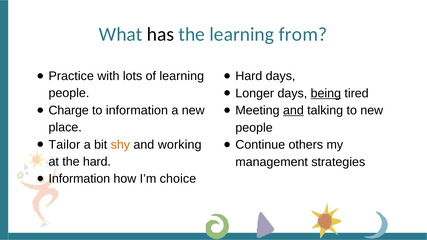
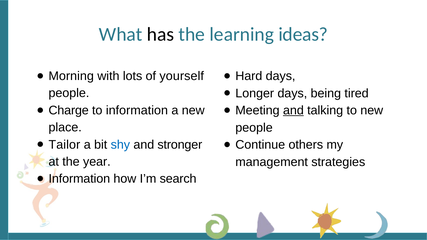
from: from -> ideas
Practice: Practice -> Morning
of learning: learning -> yourself
being underline: present -> none
shy colour: orange -> blue
working: working -> stronger
the hard: hard -> year
choice: choice -> search
